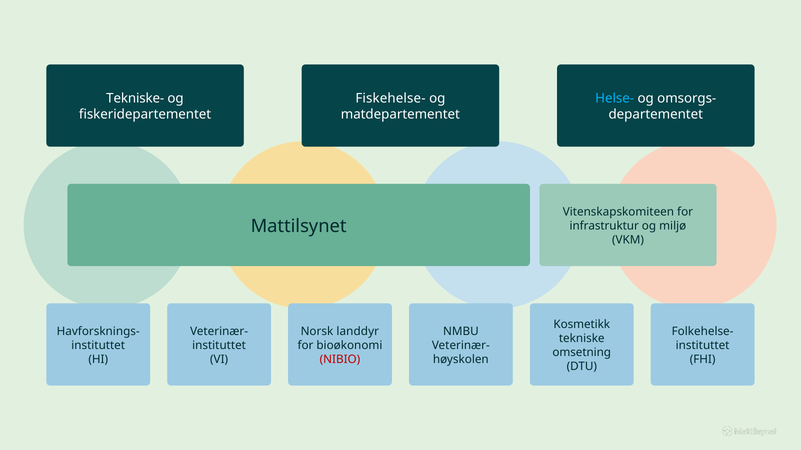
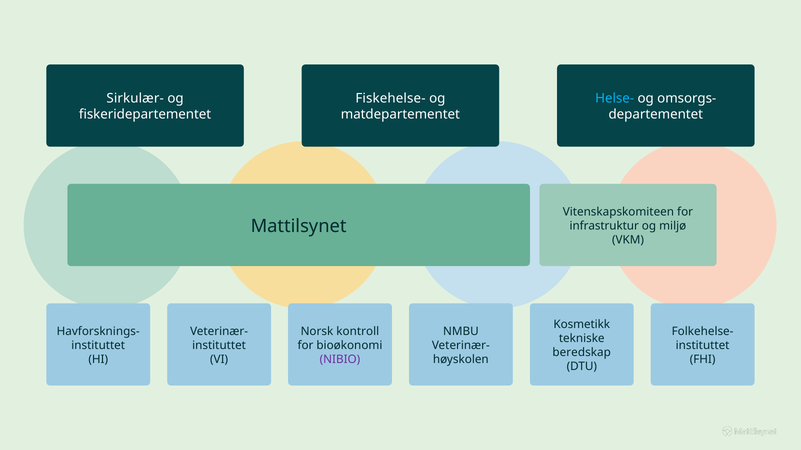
Tekniske-: Tekniske- -> Sirkulær-
landdyr: landdyr -> kontroll
omsetning: omsetning -> beredskap
NIBIO colour: red -> purple
